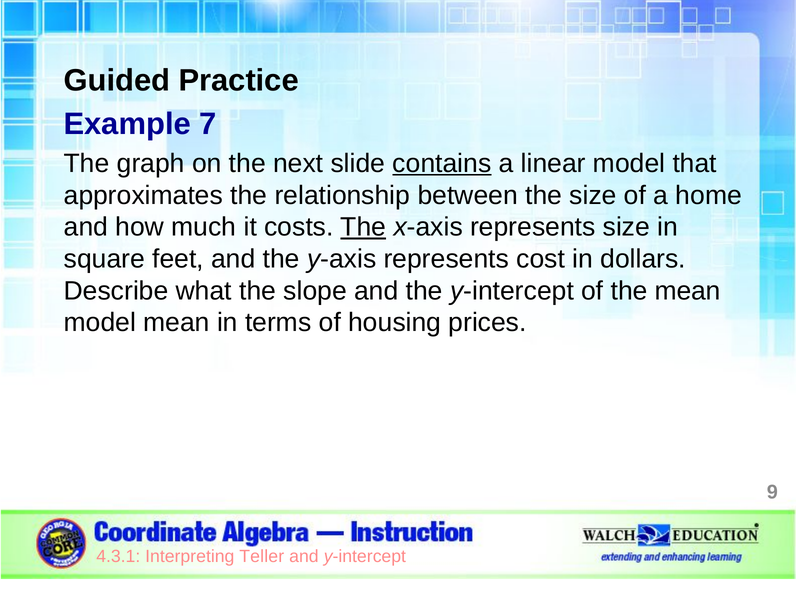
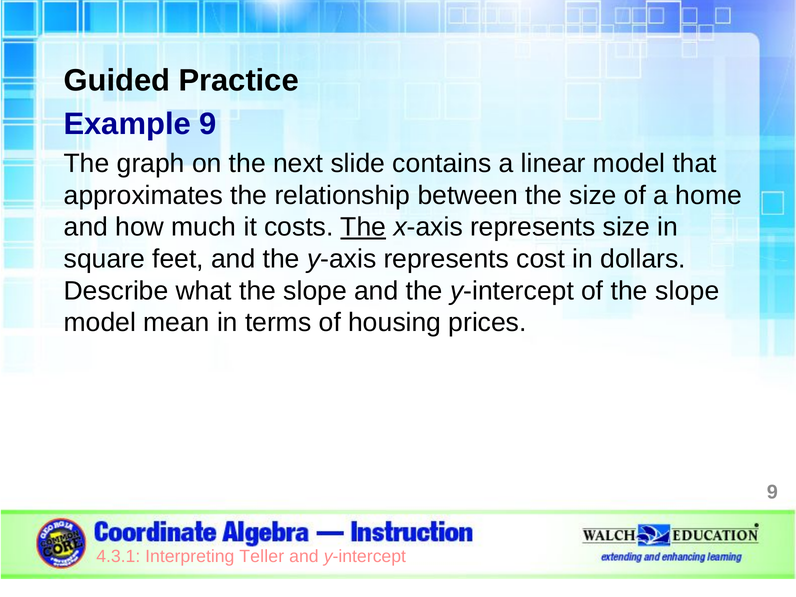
Example 7: 7 -> 9
contains underline: present -> none
of the mean: mean -> slope
